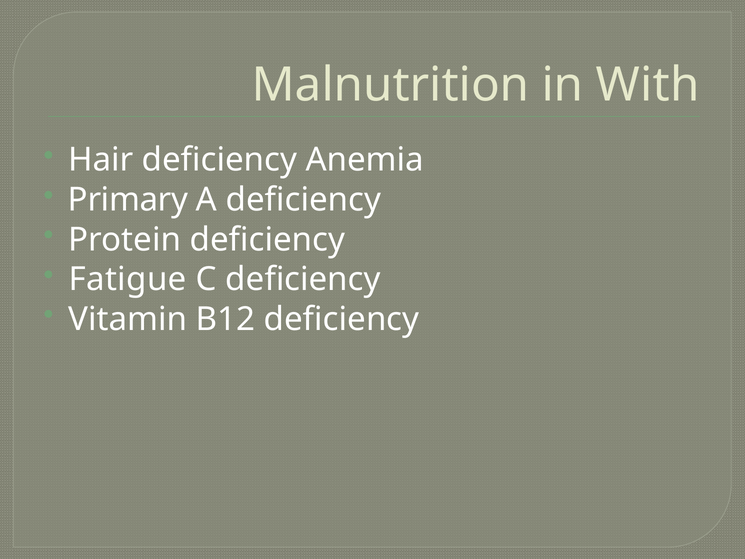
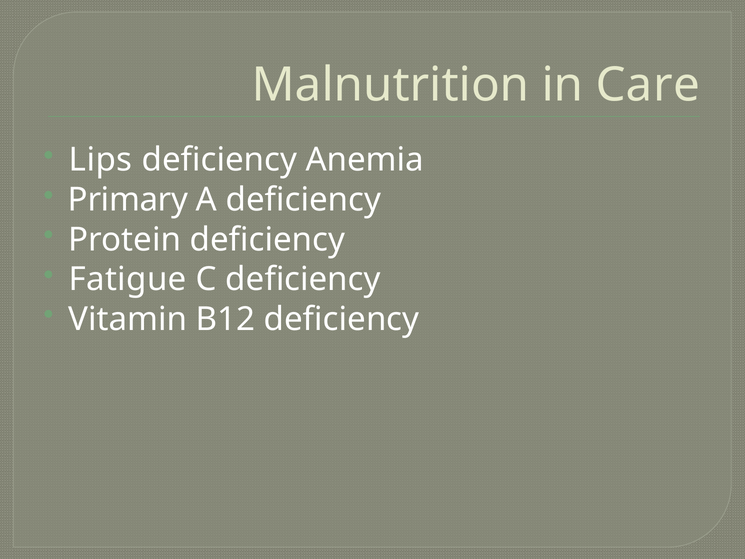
With: With -> Care
Hair: Hair -> Lips
